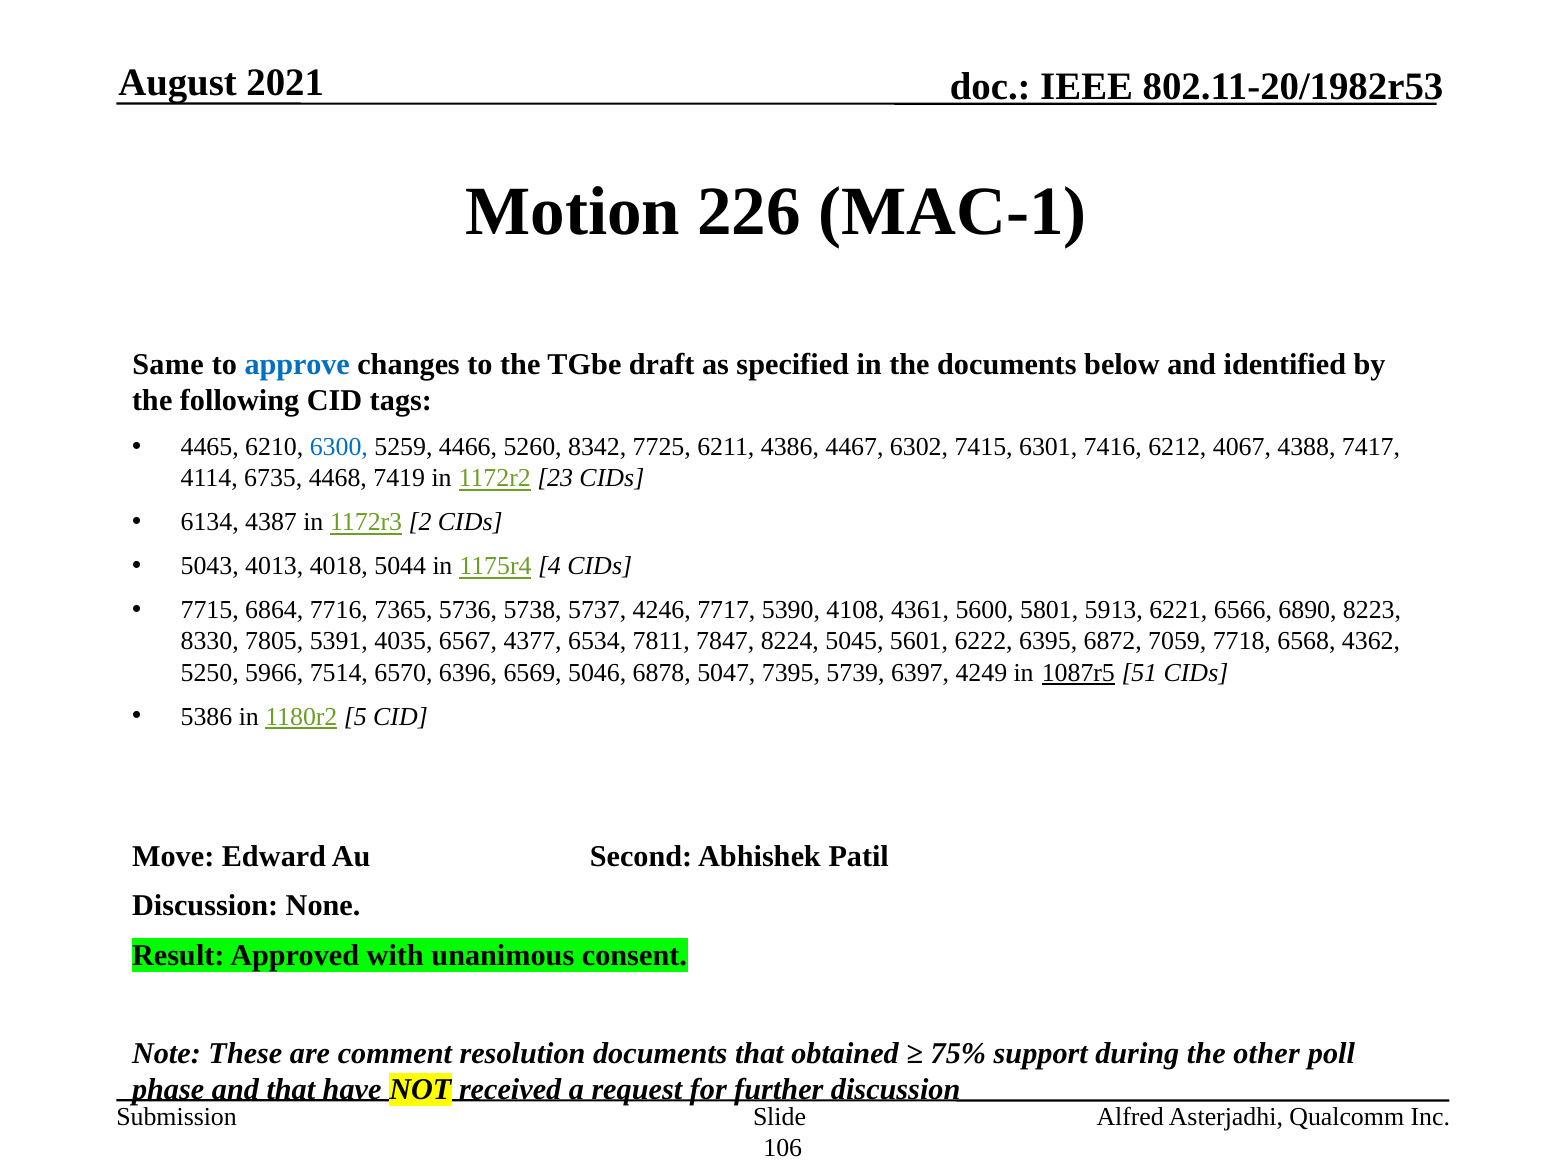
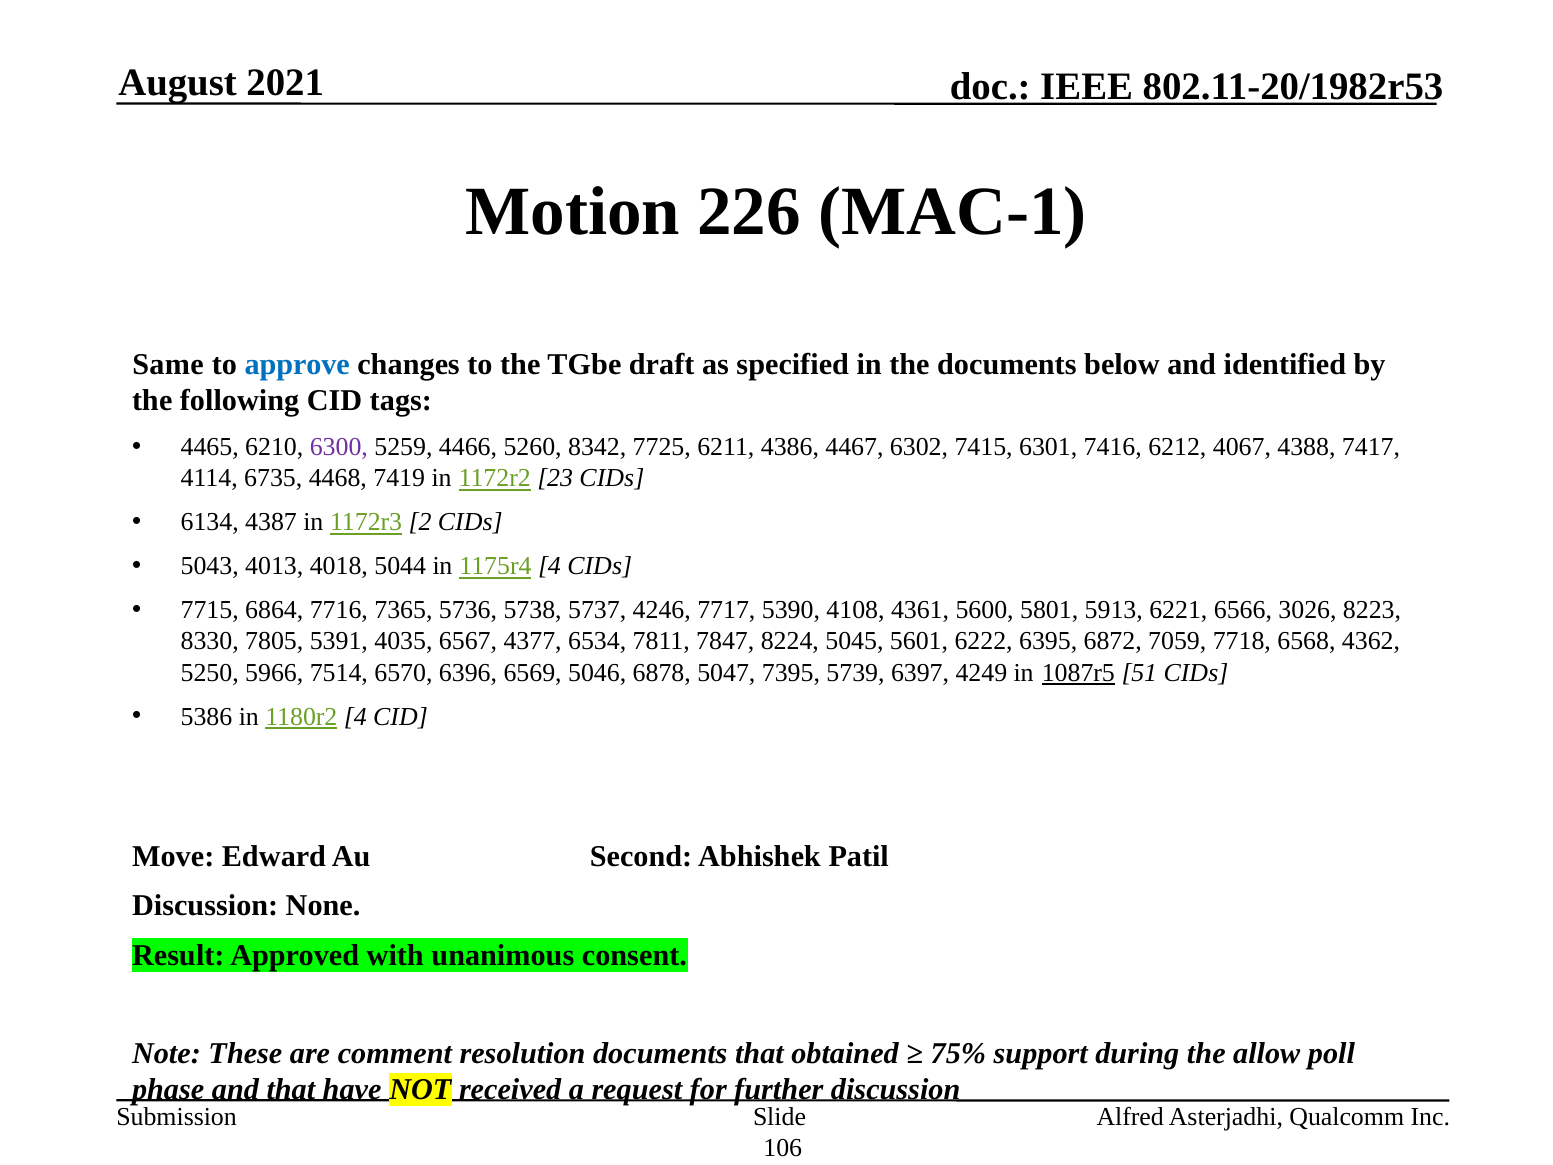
6300 colour: blue -> purple
6890: 6890 -> 3026
1180r2 5: 5 -> 4
other: other -> allow
